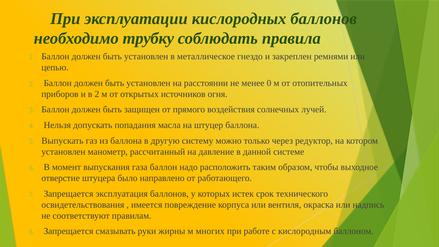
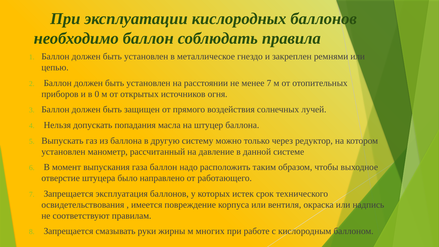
необходимо трубку: трубку -> баллон
менее 0: 0 -> 7
в 2: 2 -> 0
